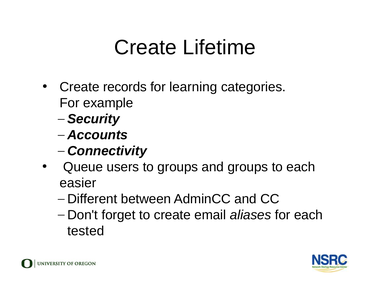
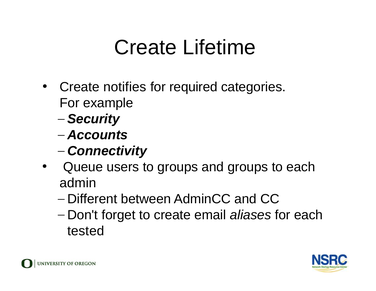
records: records -> notifies
learning: learning -> required
easier: easier -> admin
